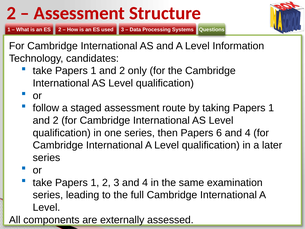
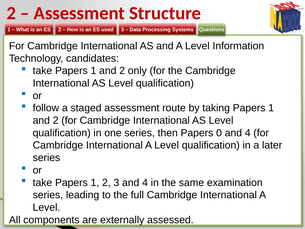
6: 6 -> 0
